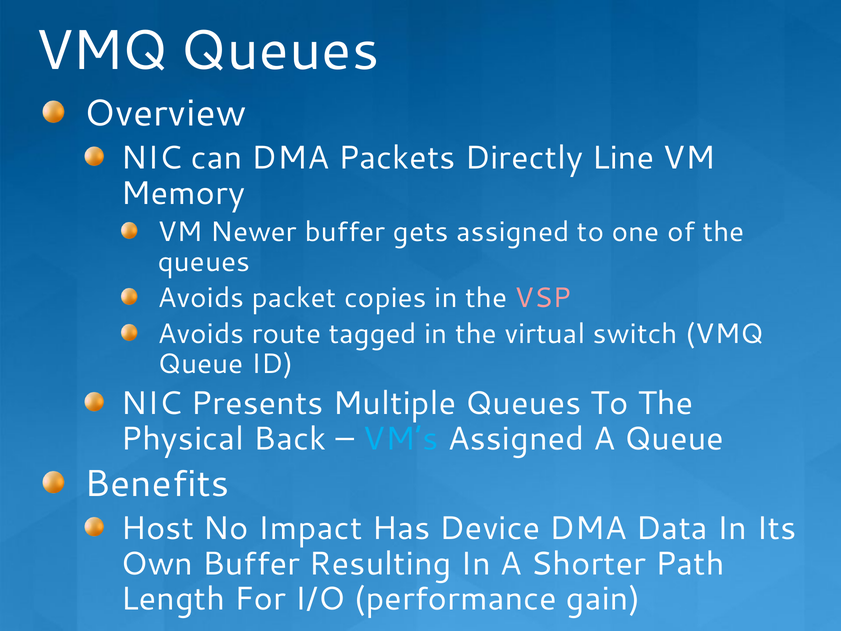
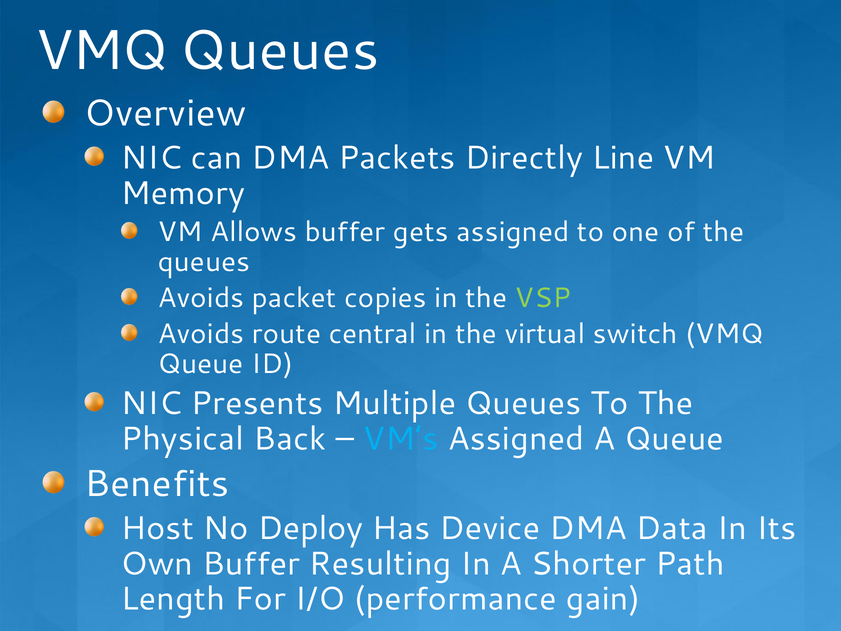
Newer: Newer -> Allows
VSP colour: pink -> light green
tagged: tagged -> central
Impact: Impact -> Deploy
